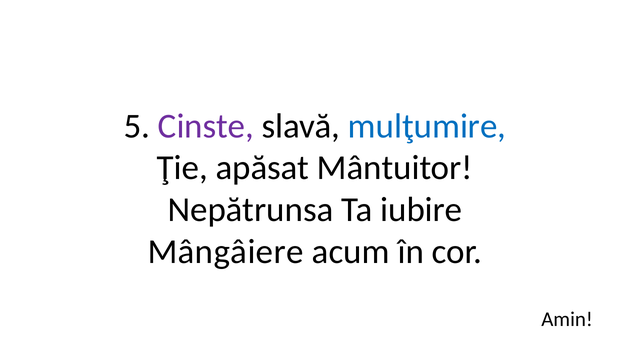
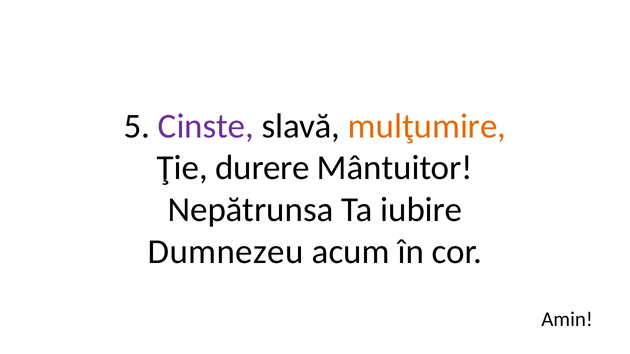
mulţumire colour: blue -> orange
apăsat: apăsat -> durere
Mângâiere: Mângâiere -> Dumnezeu
